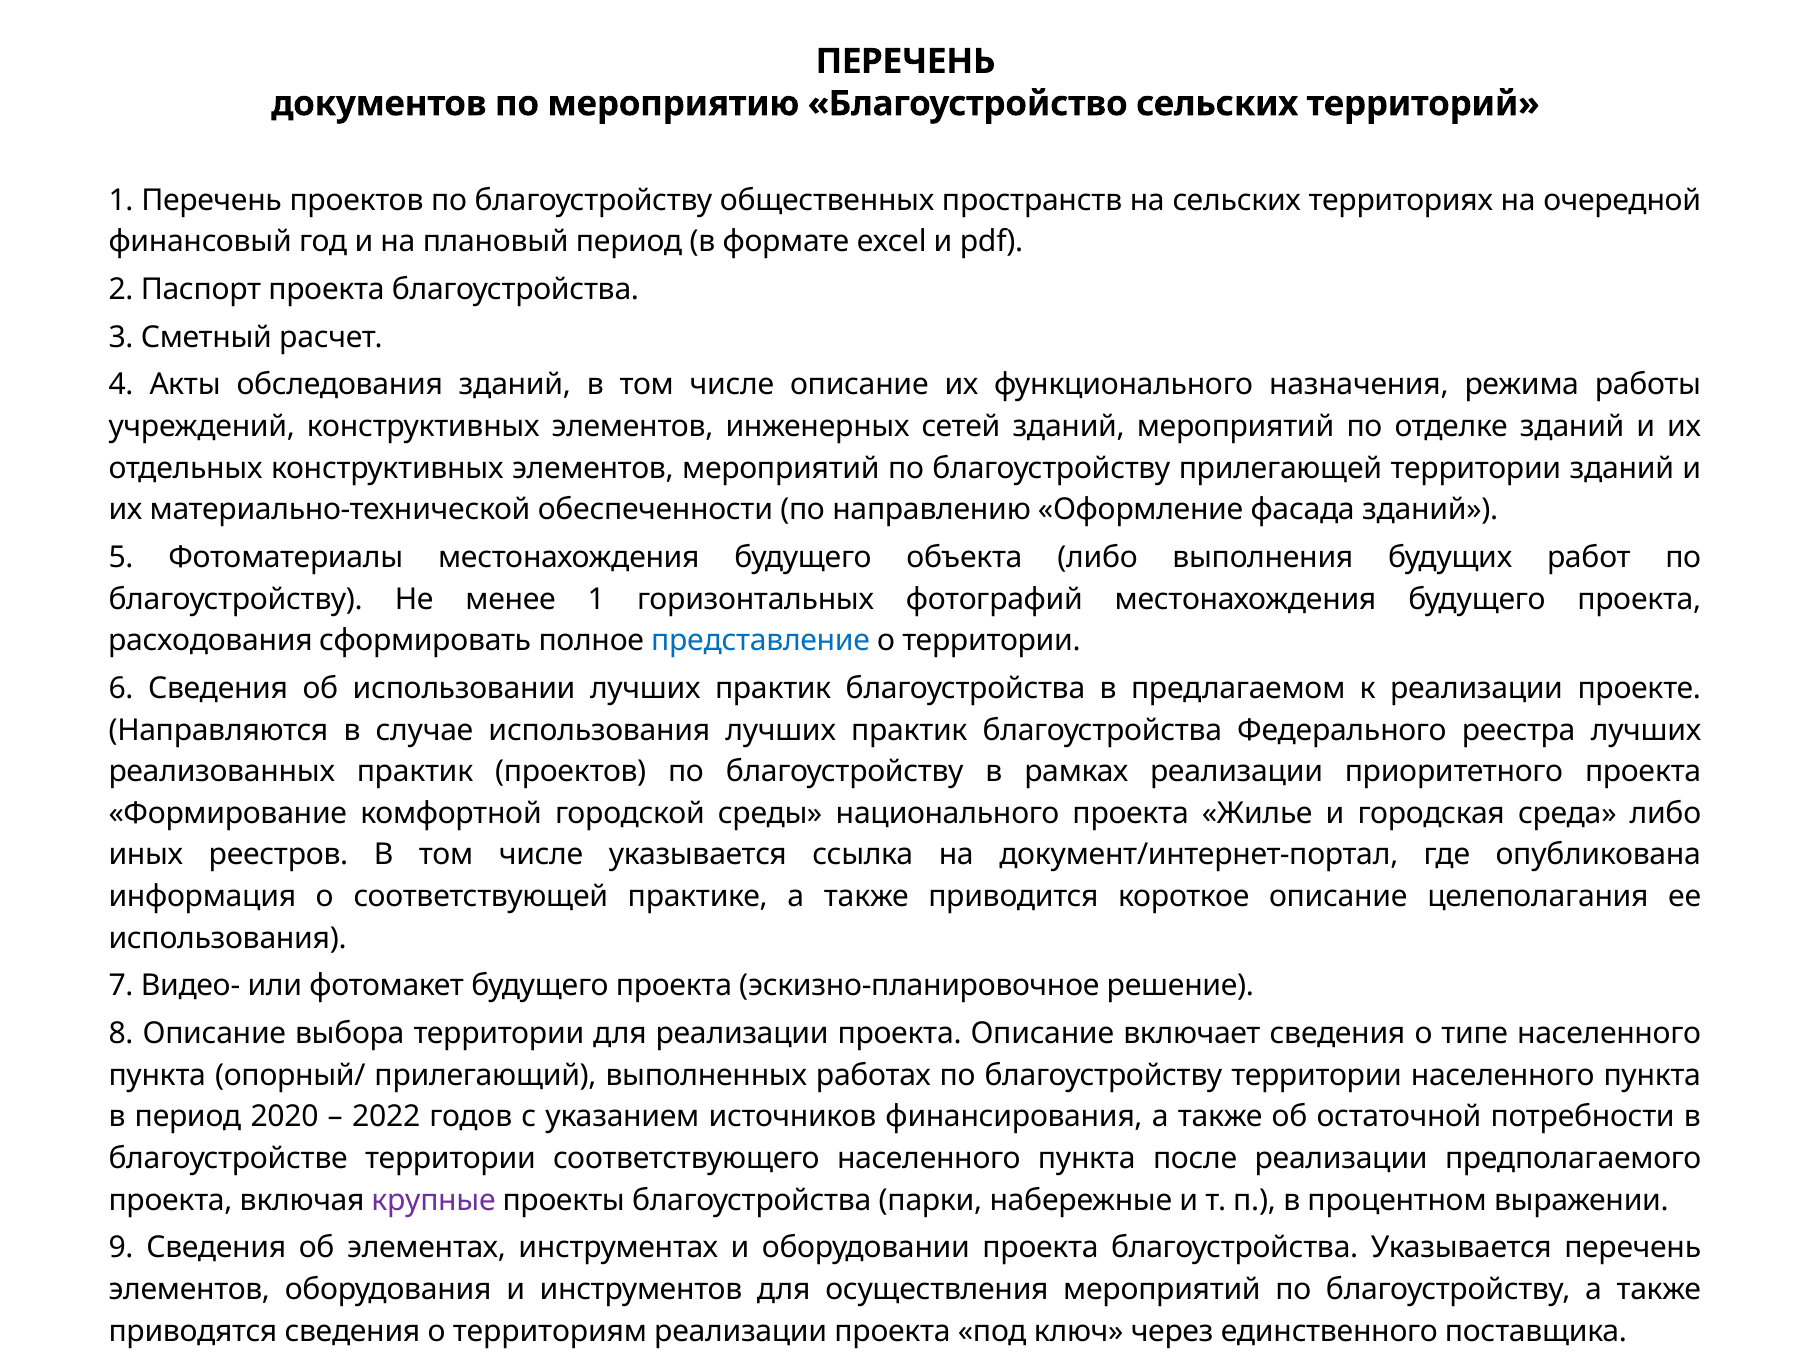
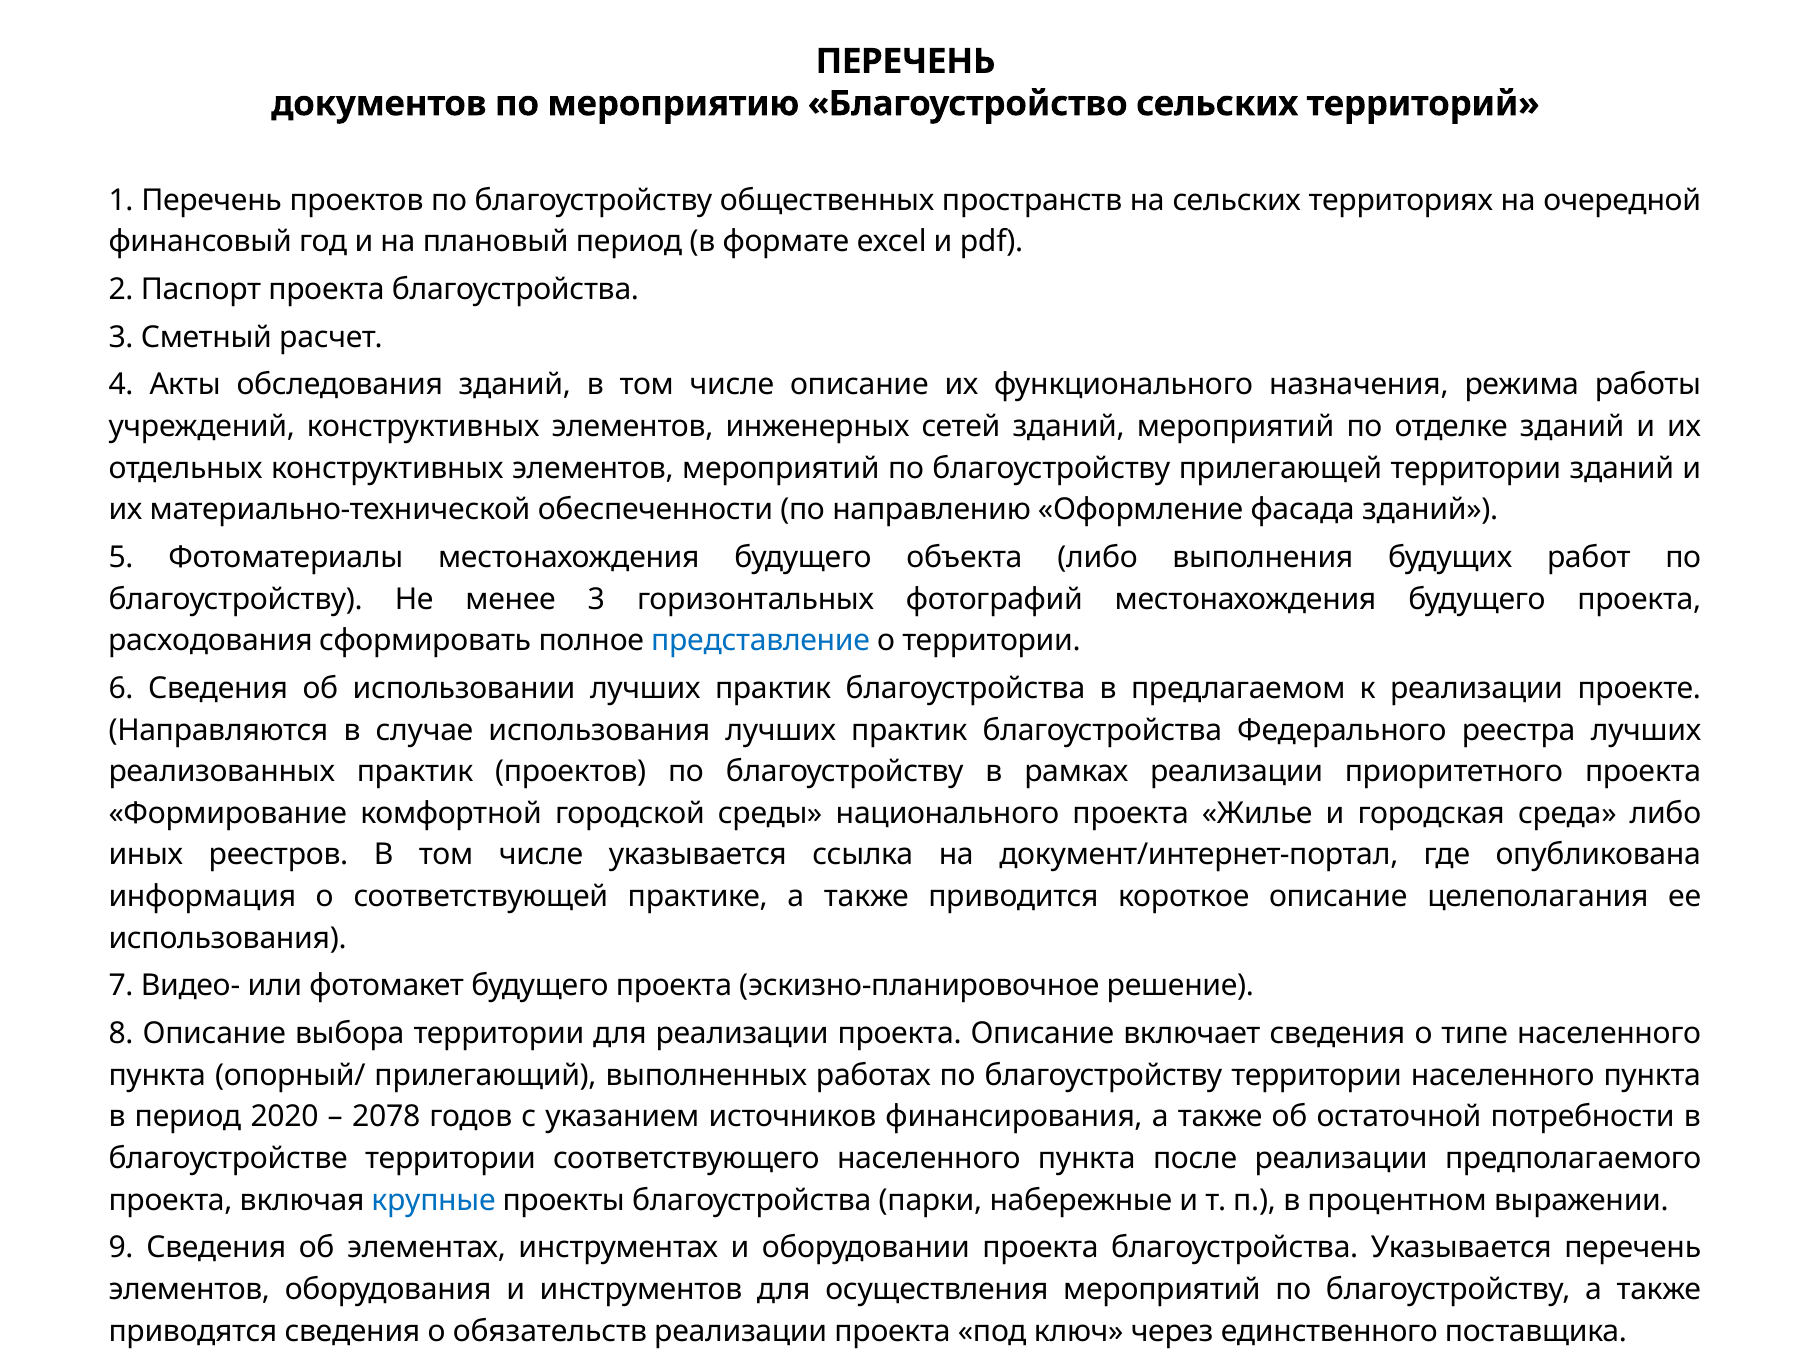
менее 1: 1 -> 3
2022: 2022 -> 2078
крупные colour: purple -> blue
территориям: территориям -> обязательств
